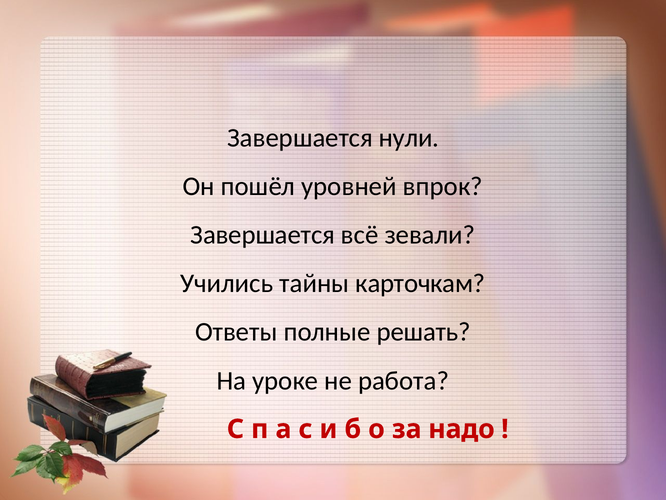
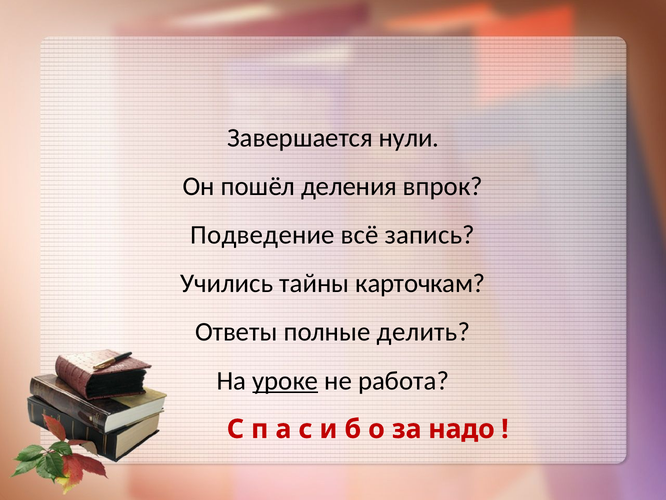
уровней: уровней -> деления
Завершается at (263, 235): Завершается -> Подведение
зевали: зевали -> запись
решать: решать -> делить
уроке underline: none -> present
